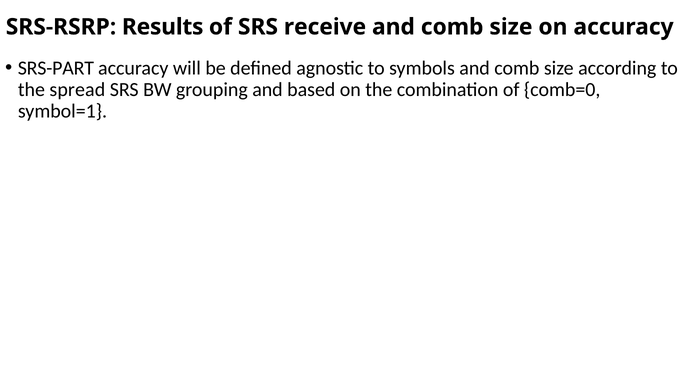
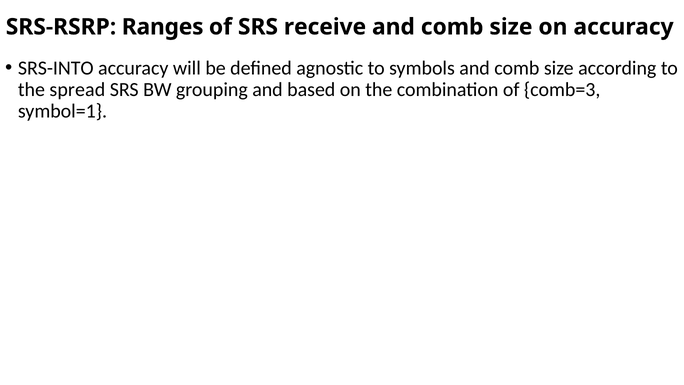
Results: Results -> Ranges
SRS-PART: SRS-PART -> SRS-INTO
comb=0: comb=0 -> comb=3
